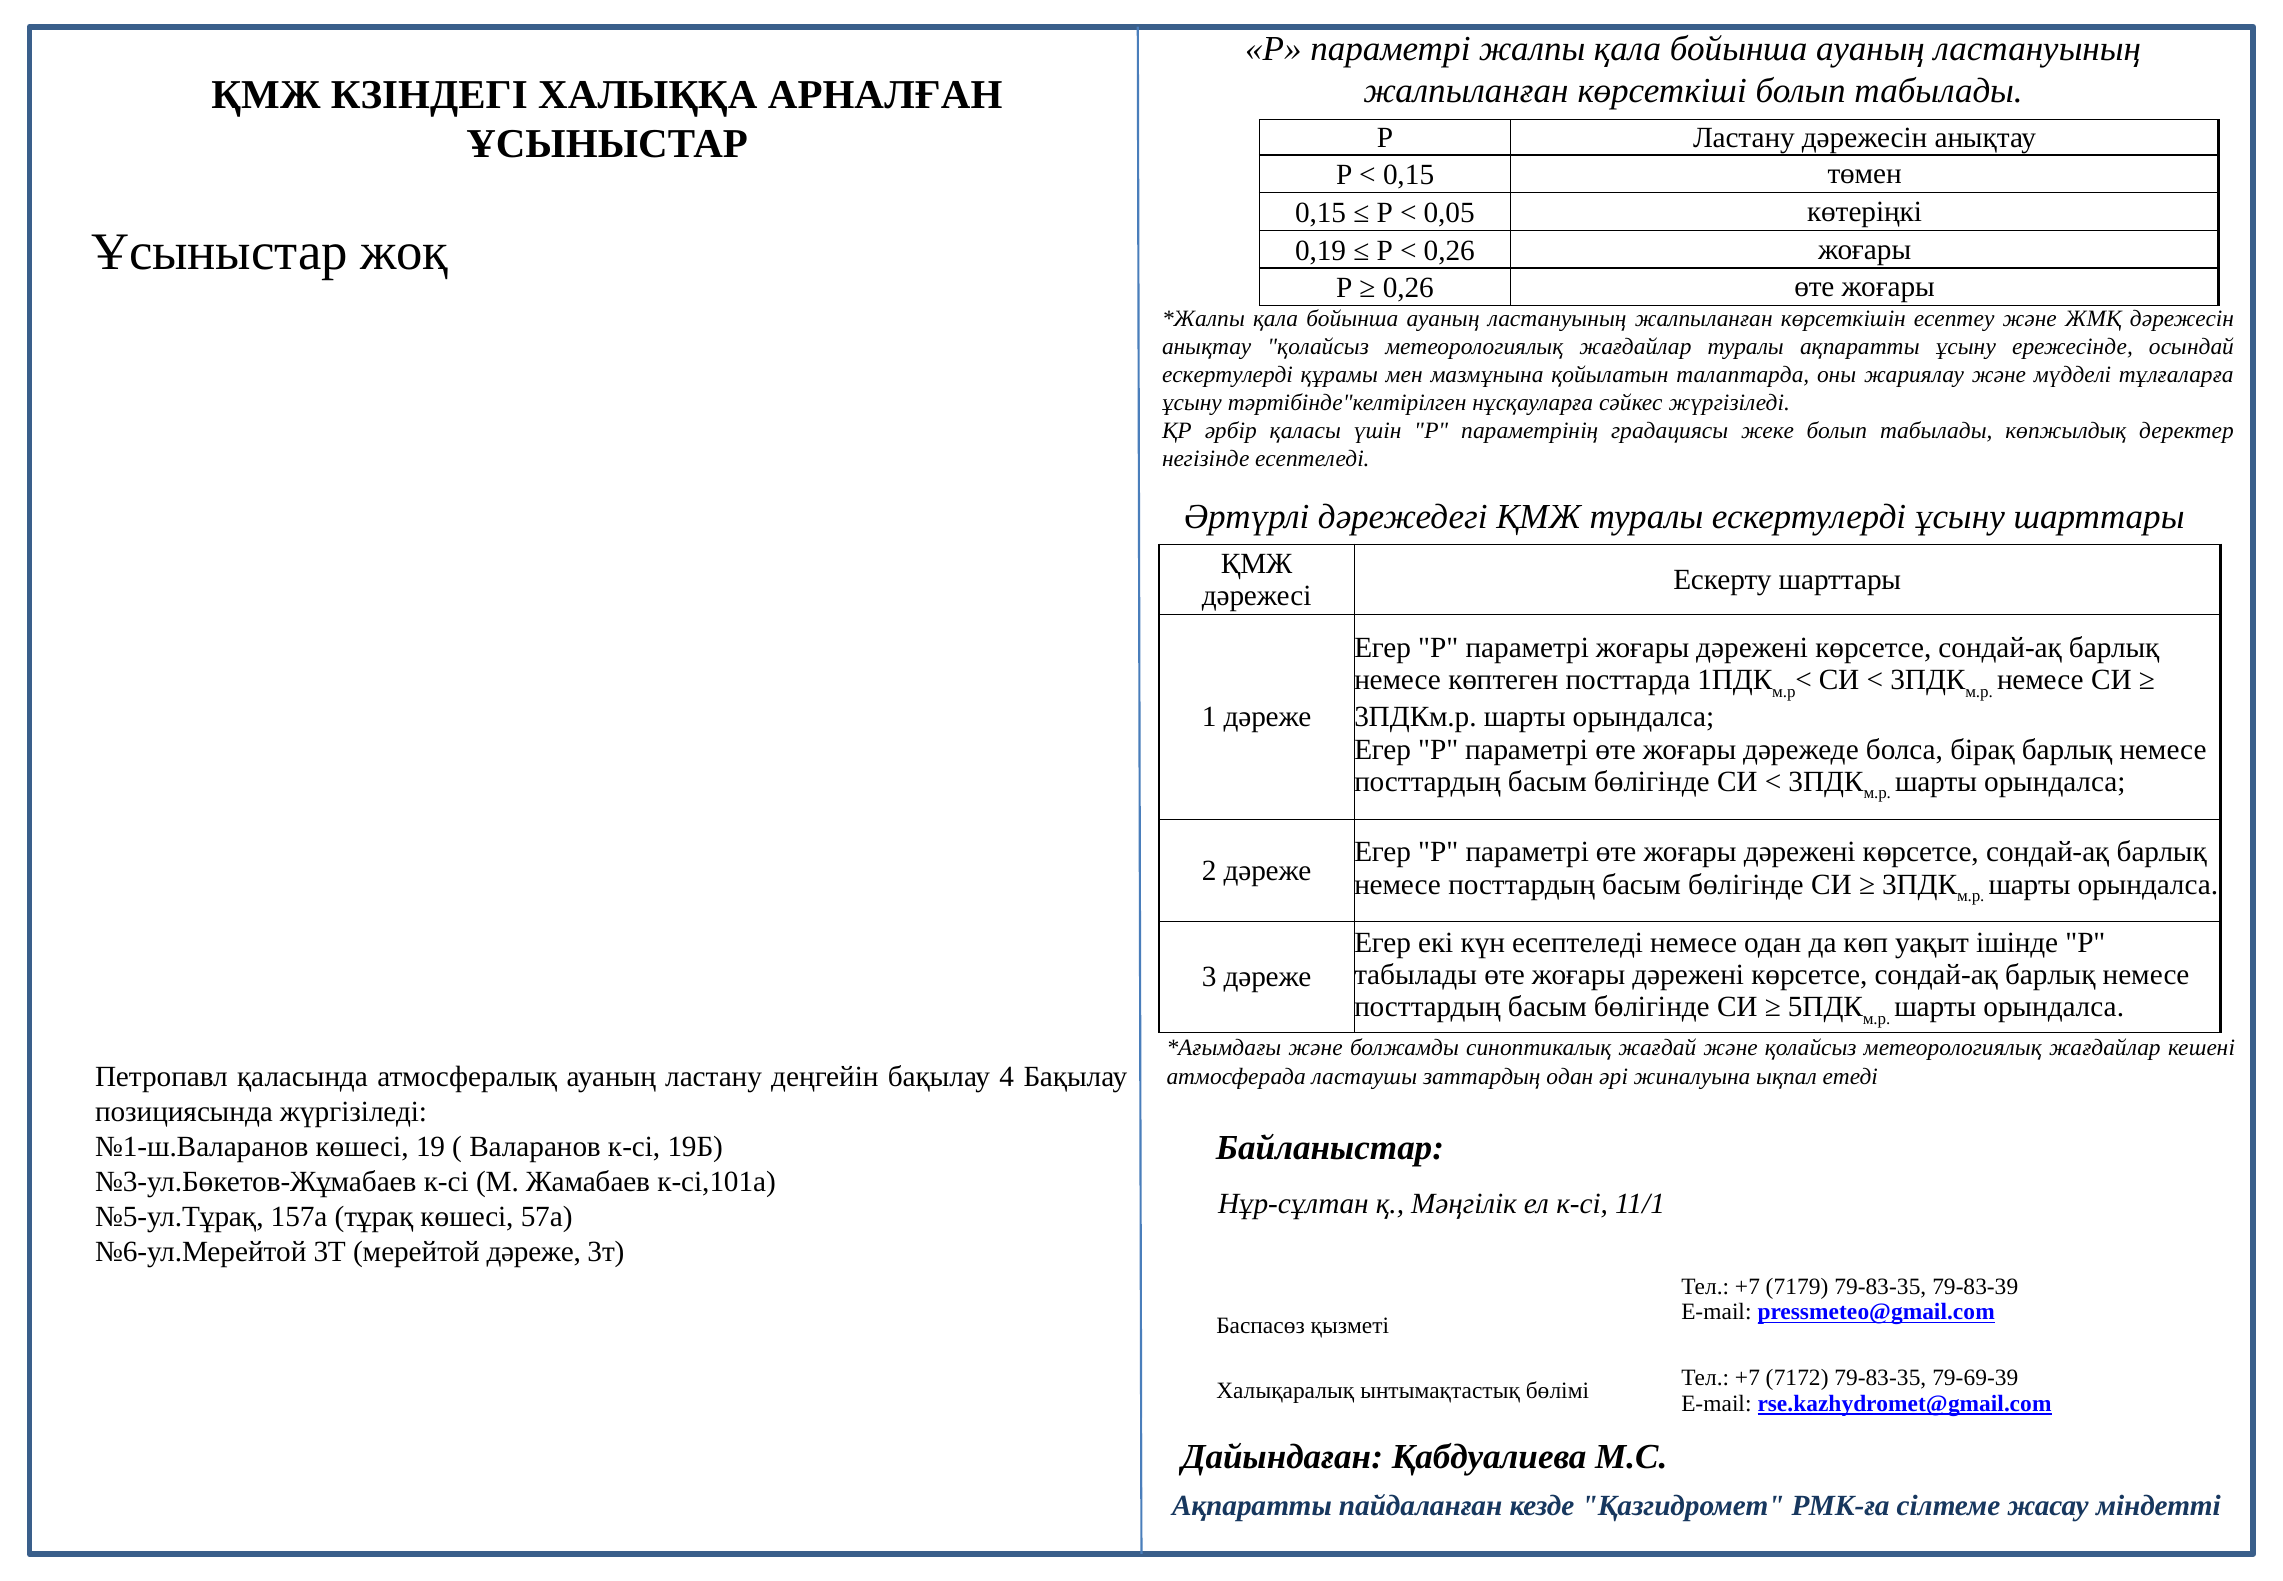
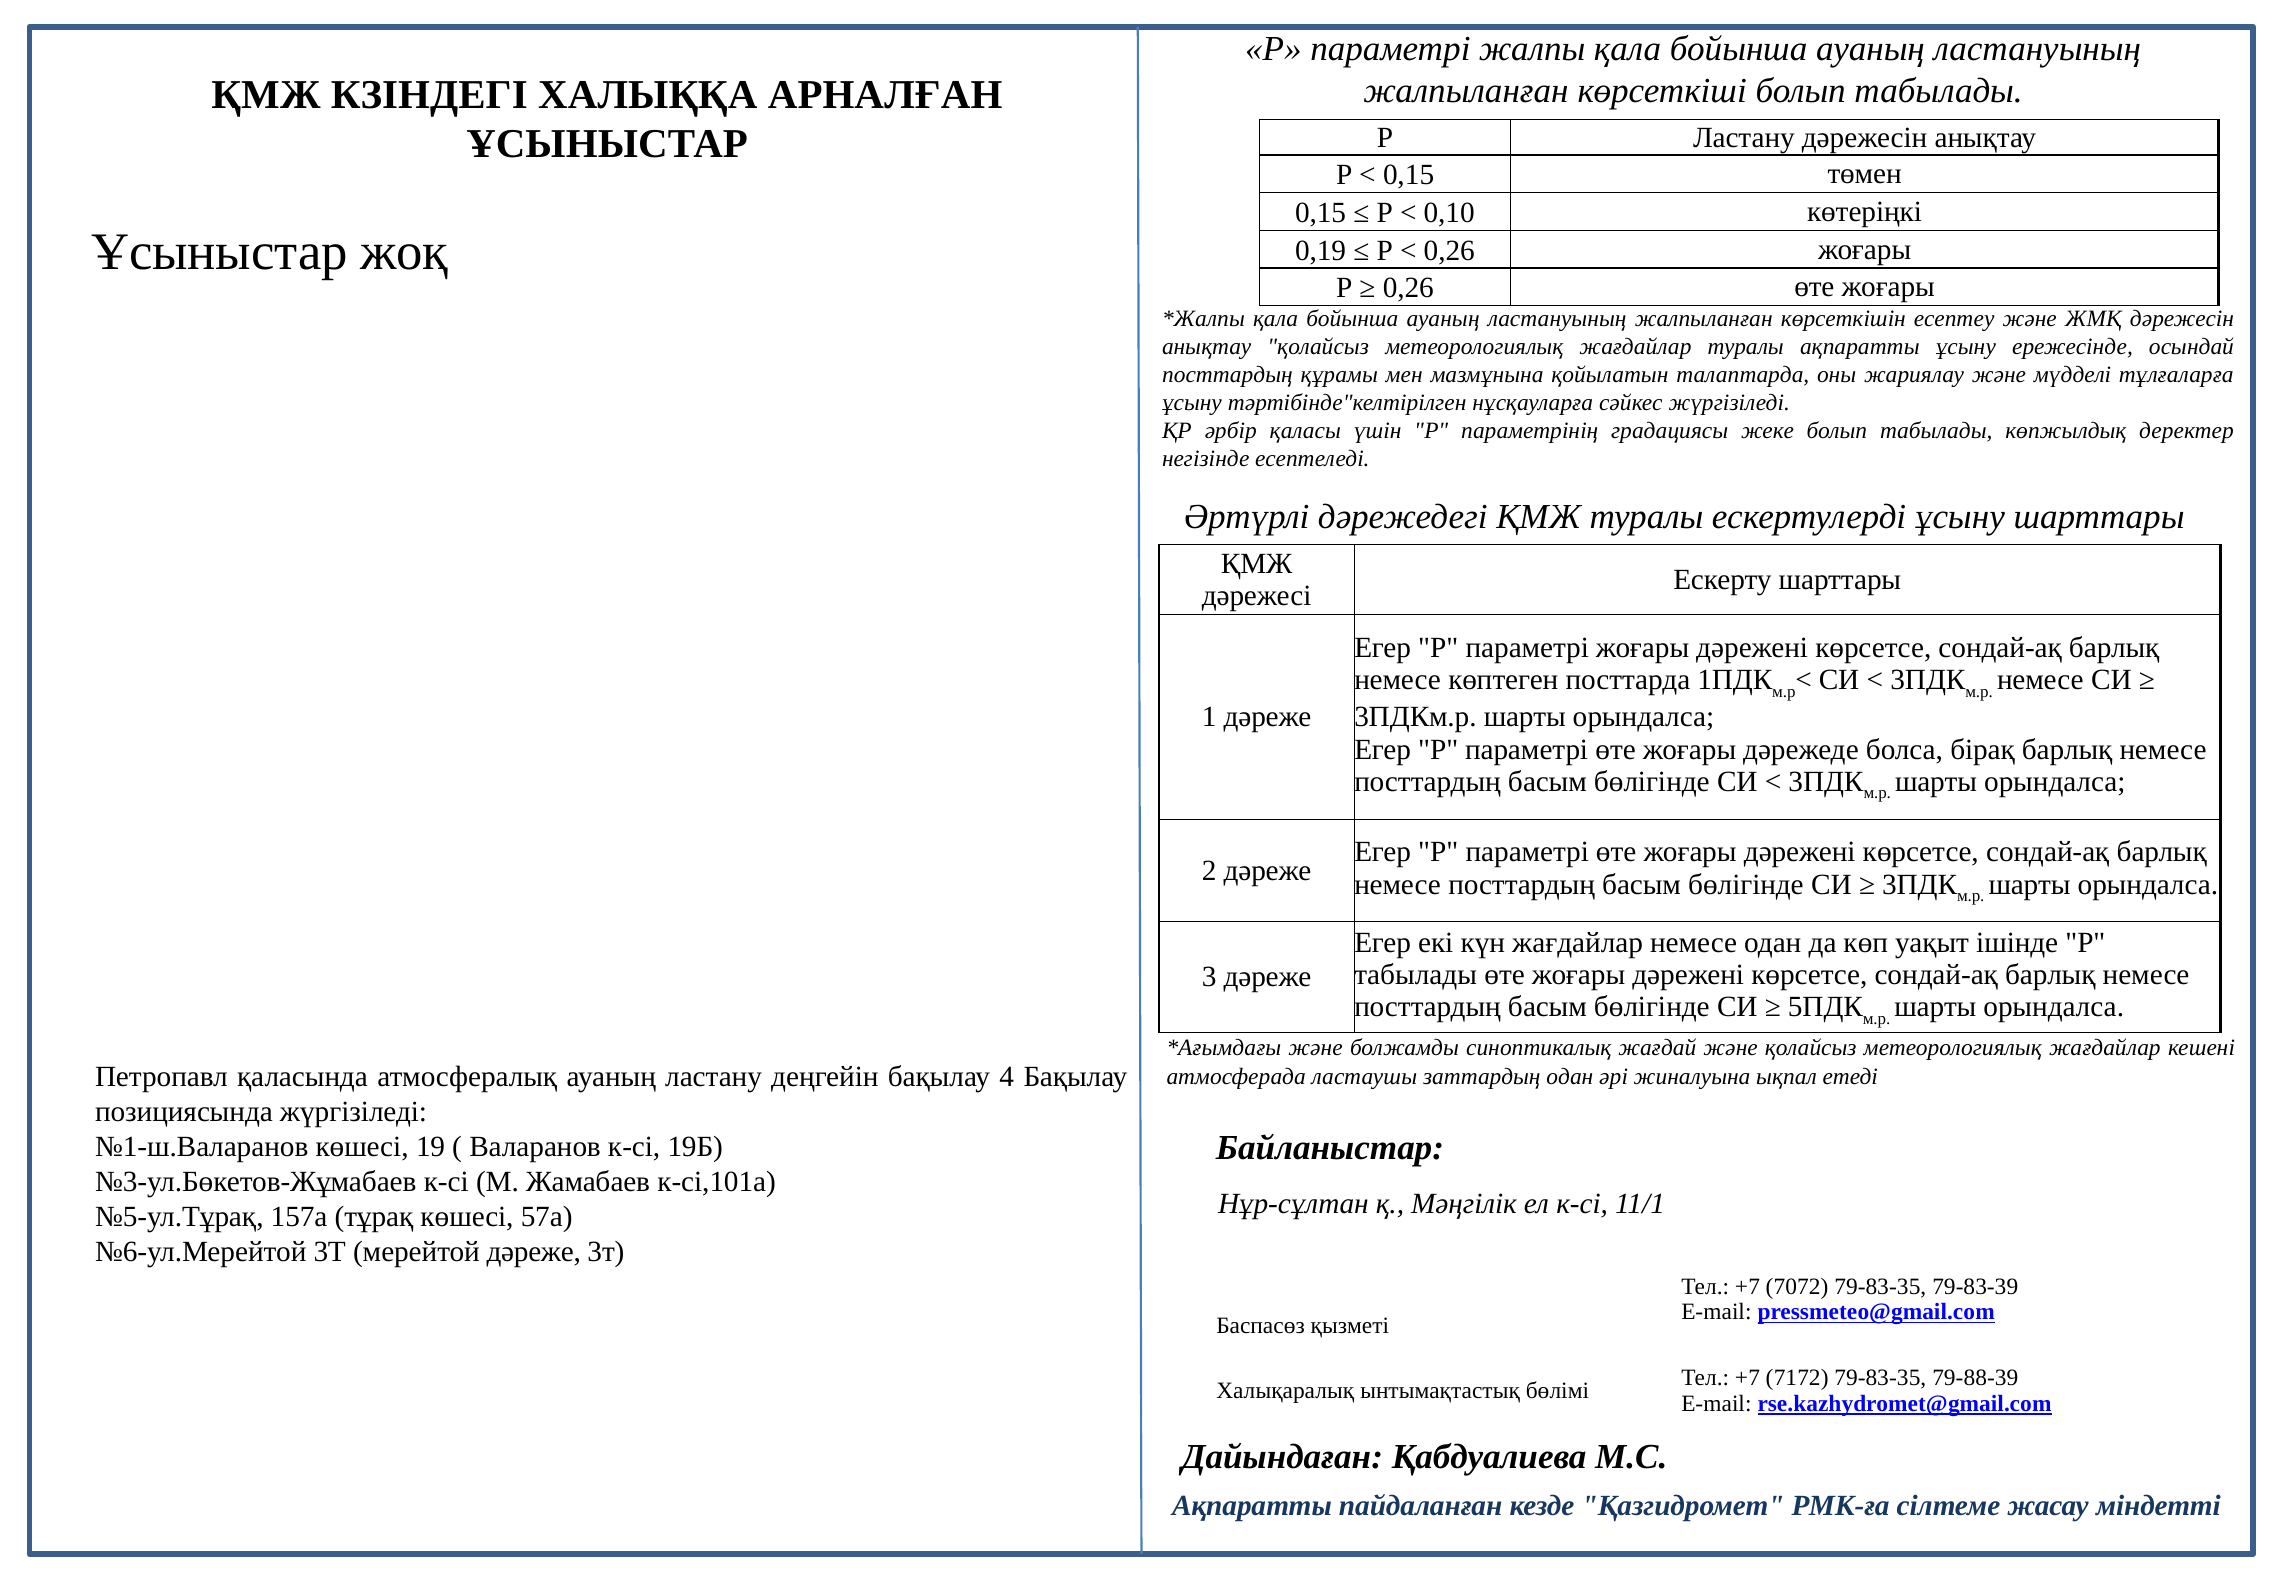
0,05: 0,05 -> 0,10
ескертулерді at (1227, 375): ескертулерді -> посттардың
күн есептеледі: есептеледі -> жағдайлар
7179: 7179 -> 7072
79-69-39: 79-69-39 -> 79-88-39
